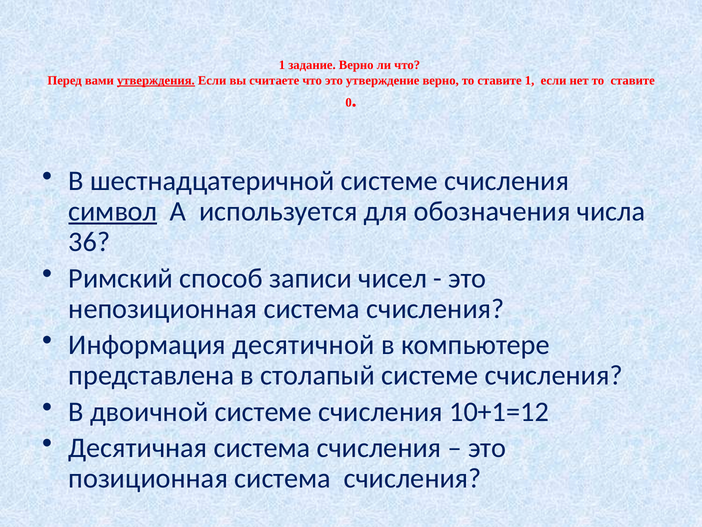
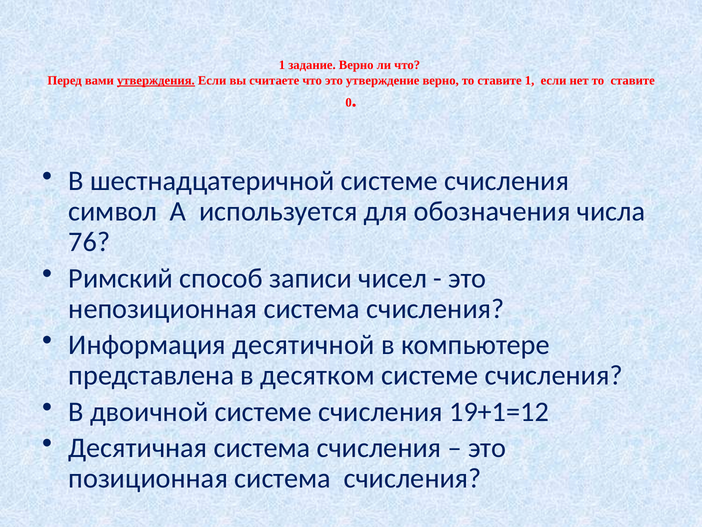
символ underline: present -> none
36: 36 -> 76
столапый: столапый -> десятком
10+1=12: 10+1=12 -> 19+1=12
